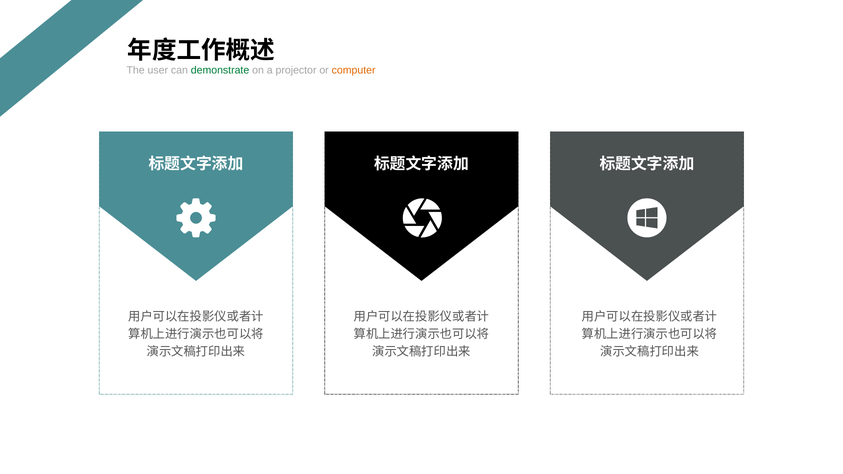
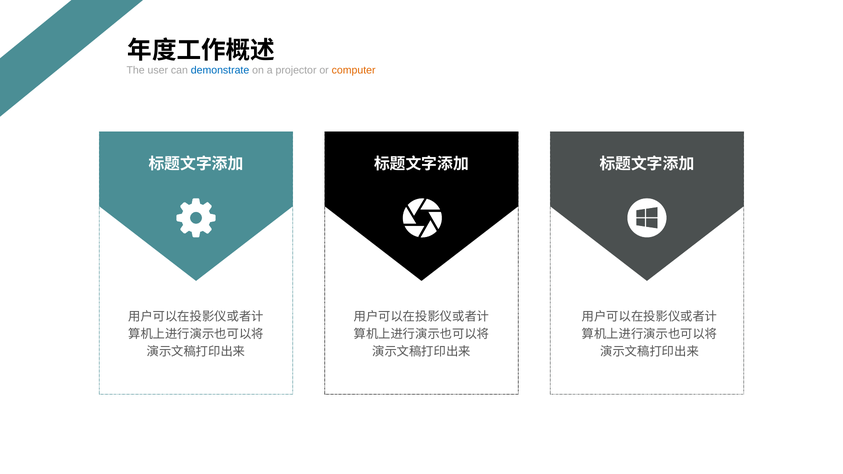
demonstrate colour: green -> blue
